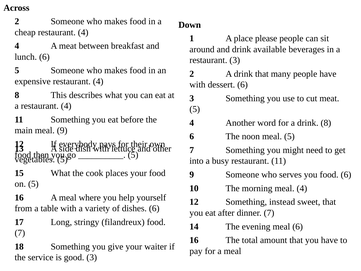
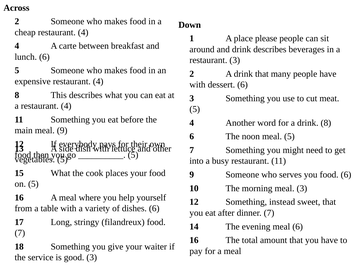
A meat: meat -> carte
drink available: available -> describes
meal 4: 4 -> 3
